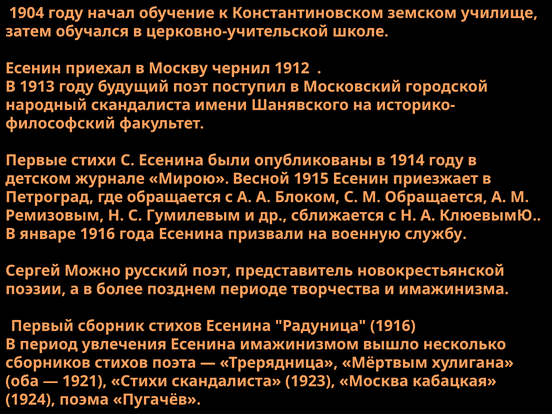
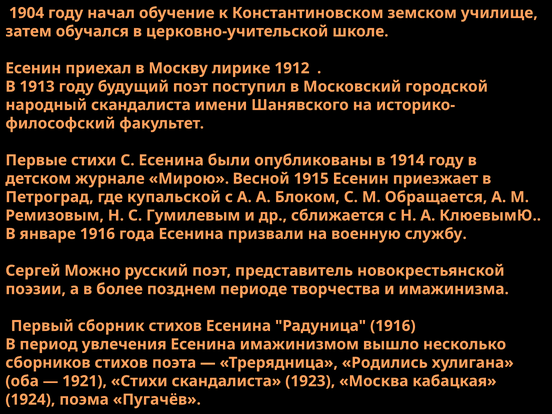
чернил: чернил -> лирике
где обращается: обращается -> купальской
Мёртвым: Мёртвым -> Родились
